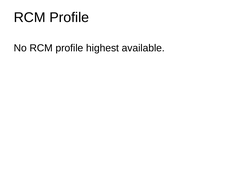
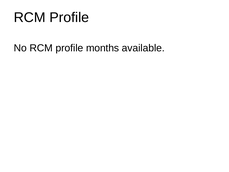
highest: highest -> months
